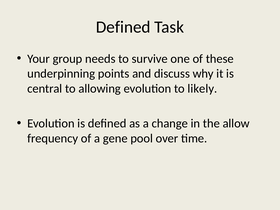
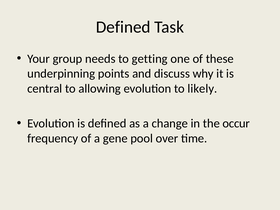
survive: survive -> getting
allow: allow -> occur
